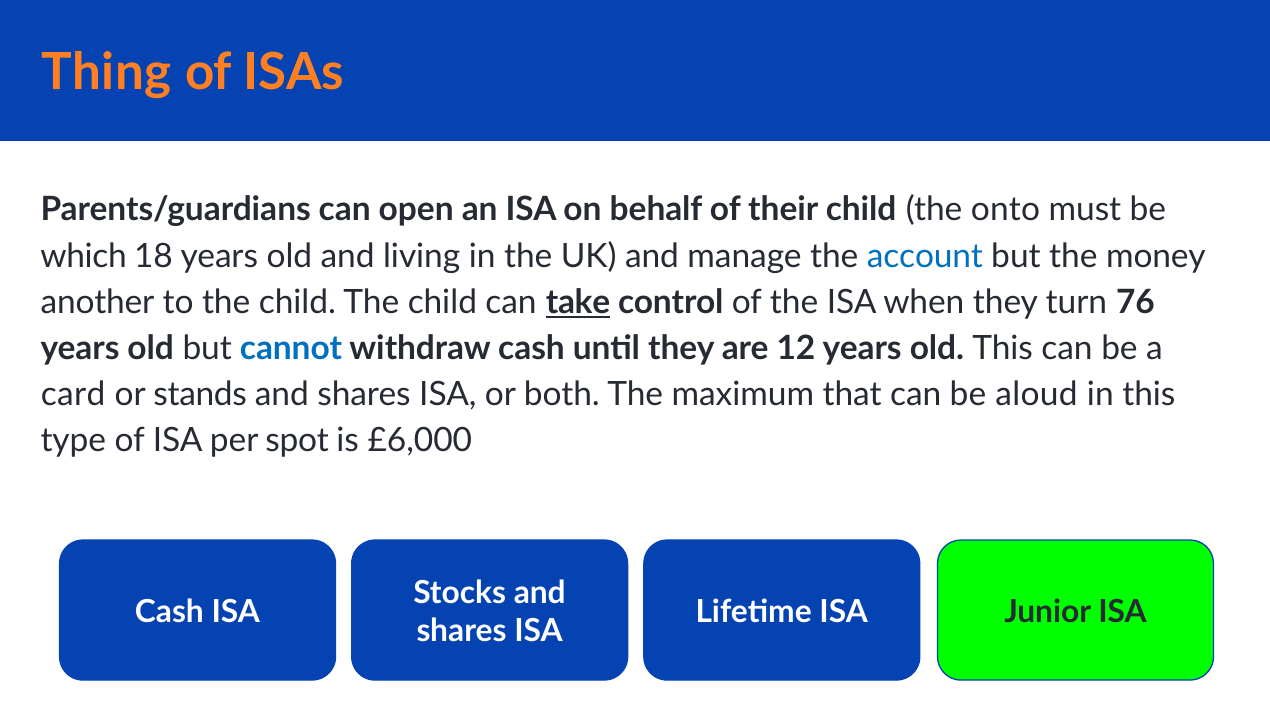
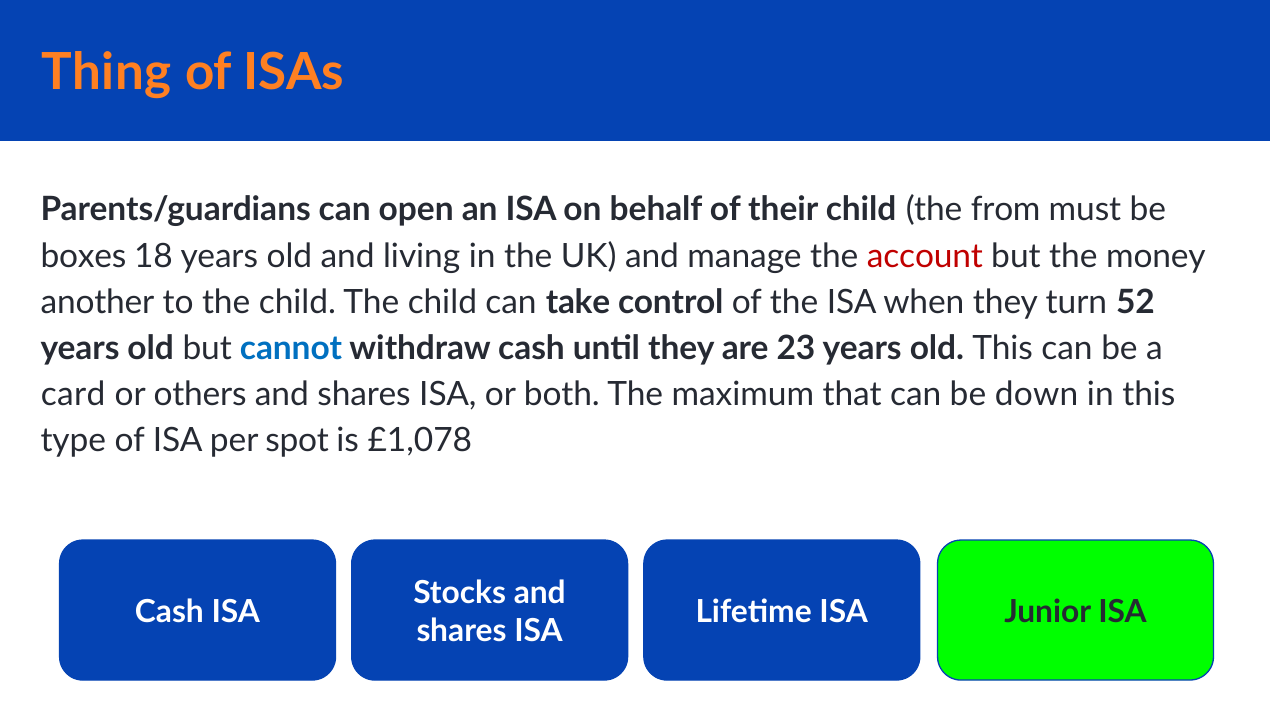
onto: onto -> from
which: which -> boxes
account colour: blue -> red
take underline: present -> none
76: 76 -> 52
12: 12 -> 23
stands: stands -> others
aloud: aloud -> down
£6,000: £6,000 -> £1,078
